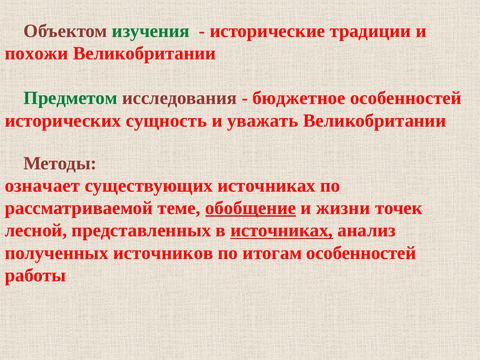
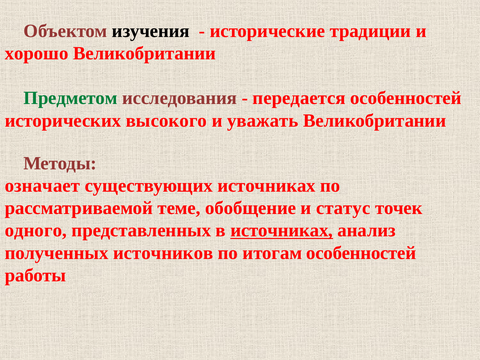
изучения colour: green -> black
похожи: похожи -> хорошо
бюджетное: бюджетное -> передается
сущность: сущность -> высокого
обобщение underline: present -> none
жизни: жизни -> статус
лесной: лесной -> одного
